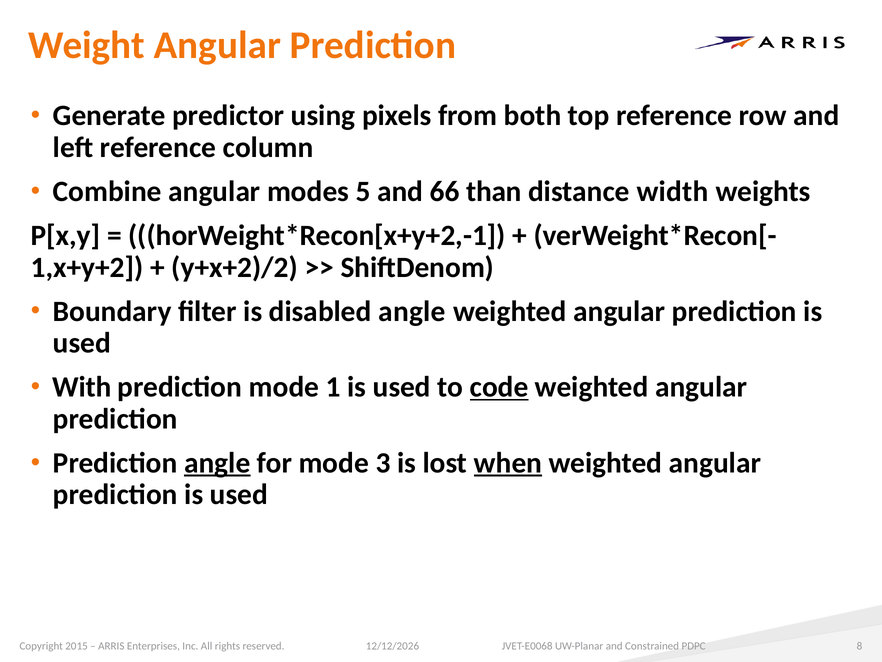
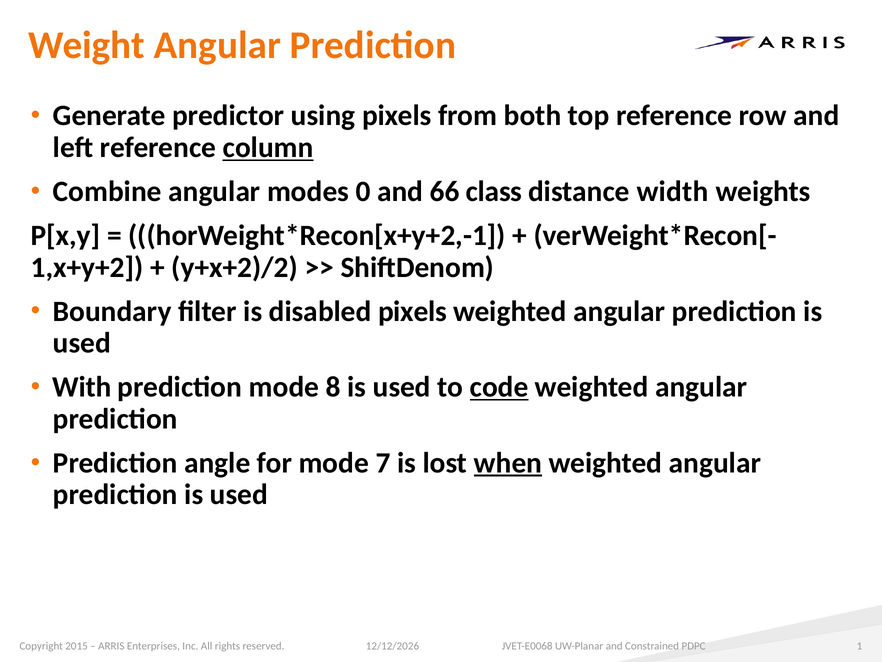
column underline: none -> present
5: 5 -> 0
than: than -> class
disabled angle: angle -> pixels
1: 1 -> 8
angle at (217, 463) underline: present -> none
3: 3 -> 7
8: 8 -> 1
